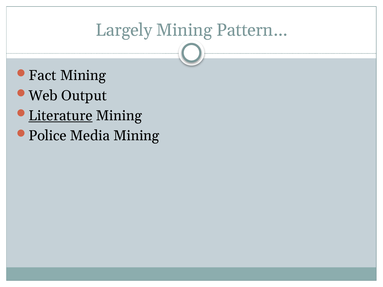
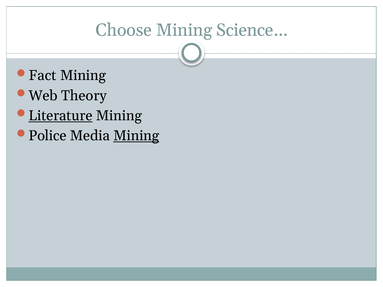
Largely: Largely -> Choose
Pattern…: Pattern… -> Science…
Output: Output -> Theory
Mining at (136, 136) underline: none -> present
